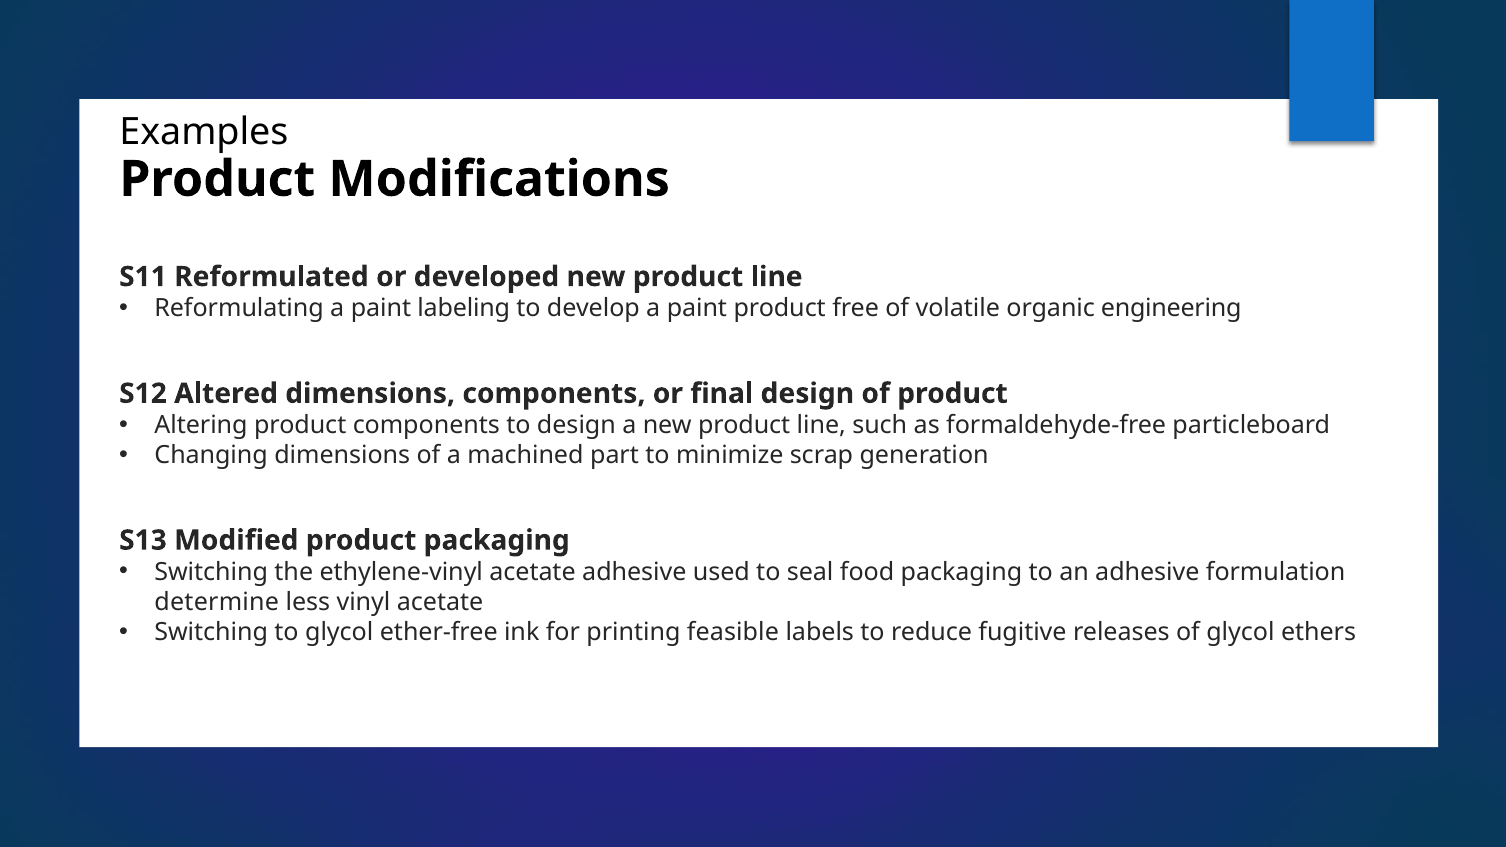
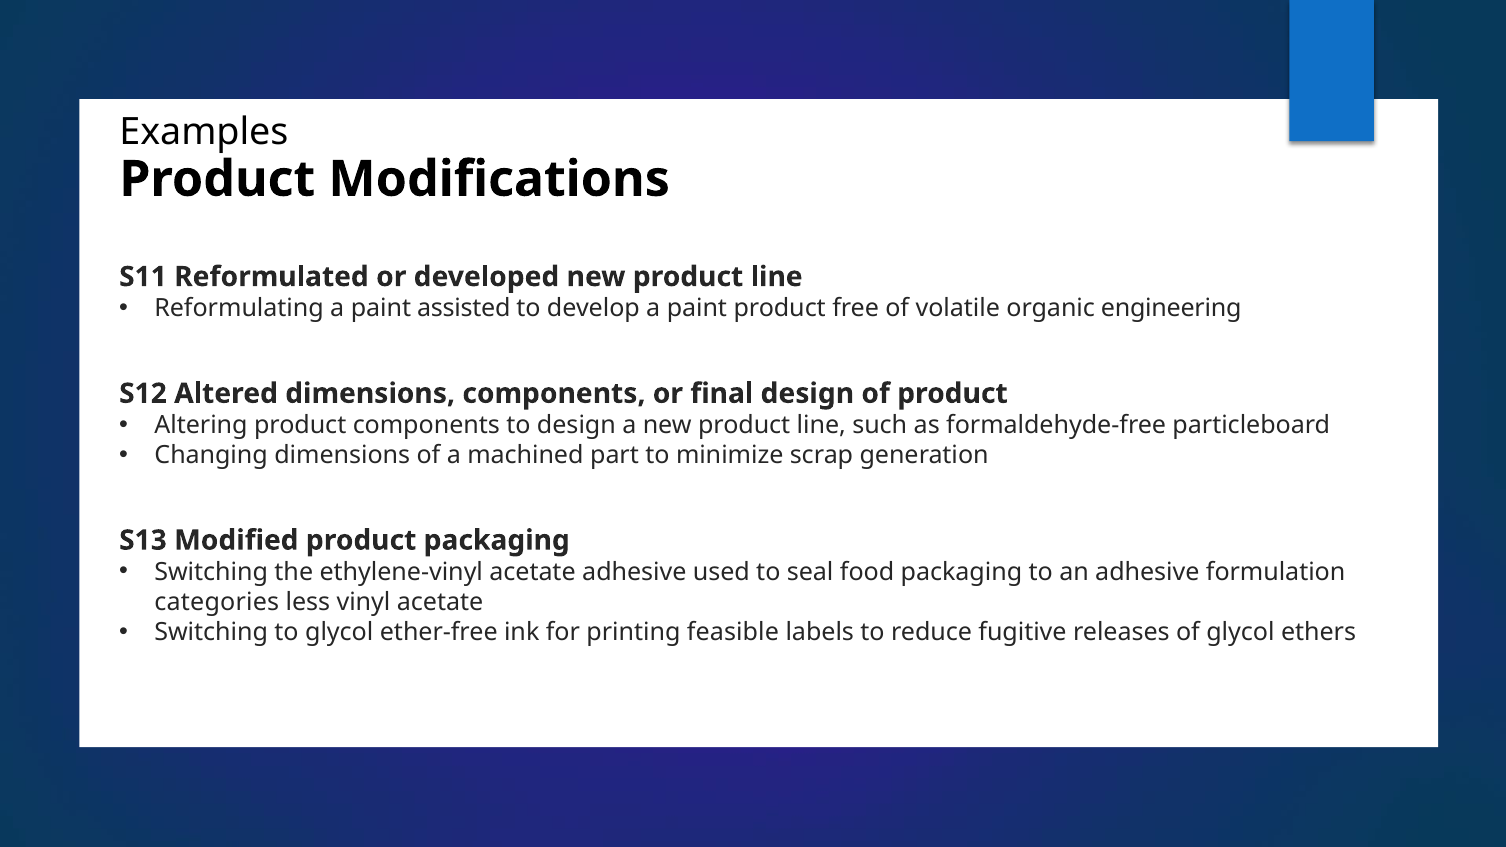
labeling: labeling -> assisted
determine: determine -> categories
